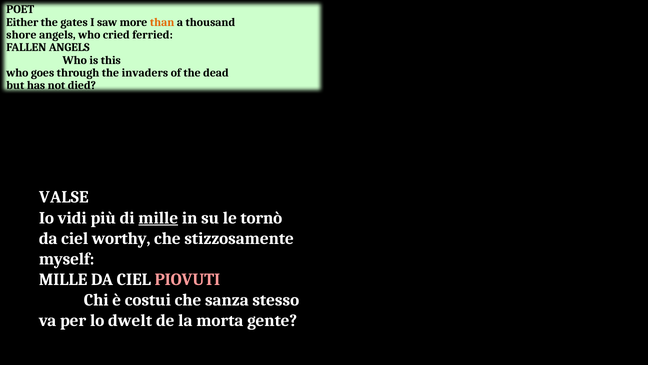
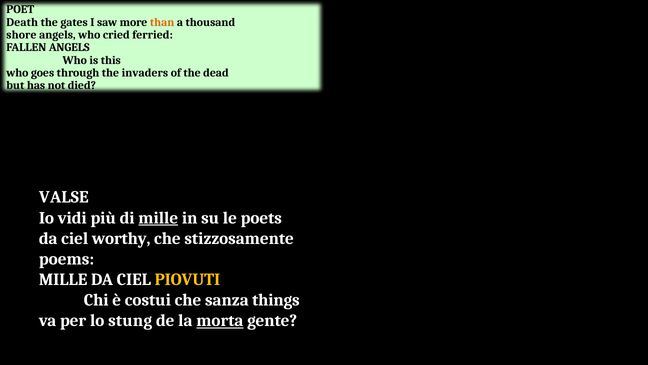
Either: Either -> Death
tornò: tornò -> poets
myself: myself -> poems
PIOVUTI colour: pink -> yellow
stesso: stesso -> things
dwelt: dwelt -> stung
morta underline: none -> present
